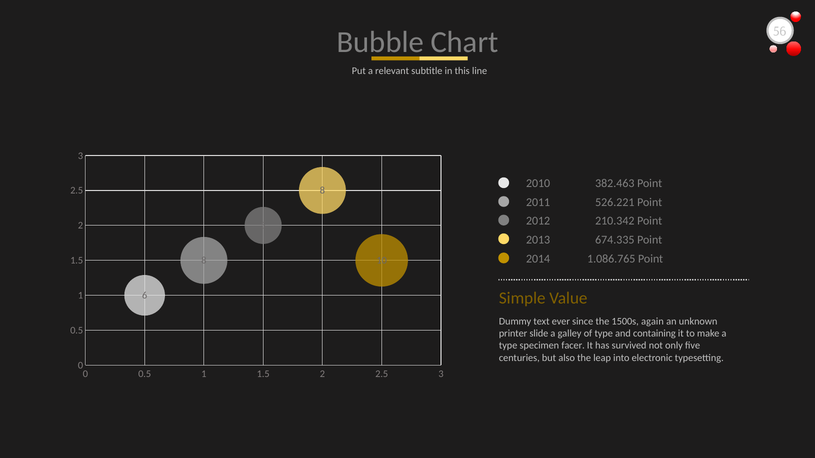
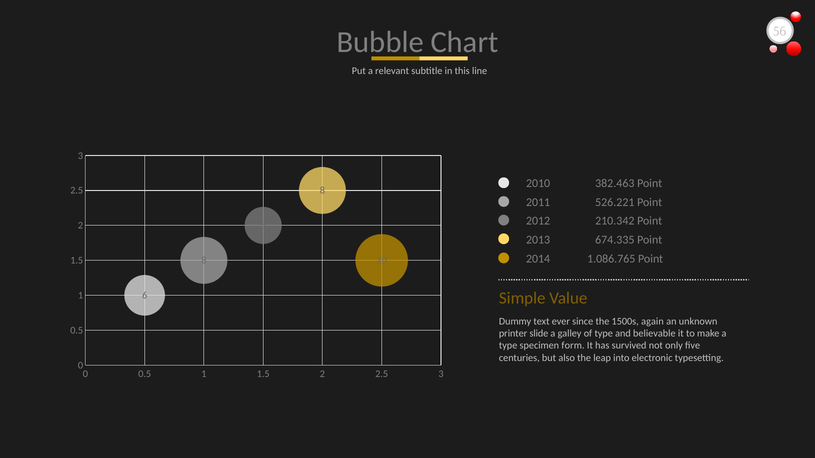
containing: containing -> believable
facer: facer -> form
